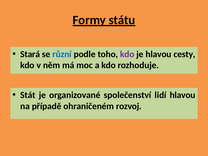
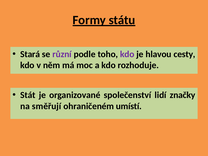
různí colour: blue -> purple
lidí hlavou: hlavou -> značky
případě: případě -> směřují
rozvoj: rozvoj -> umístí
